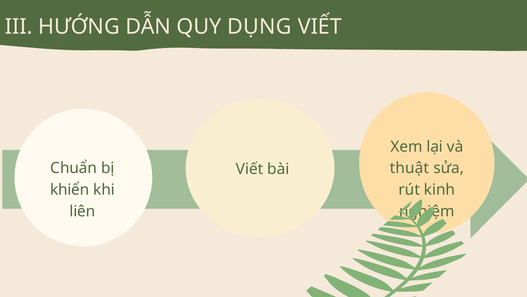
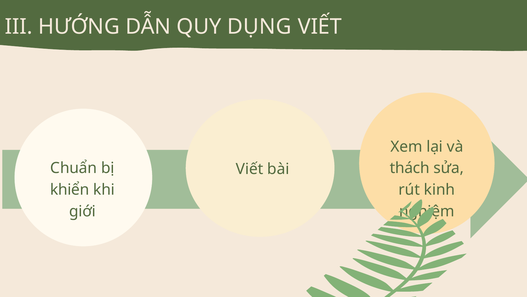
thuật: thuật -> thách
liên: liên -> giới
